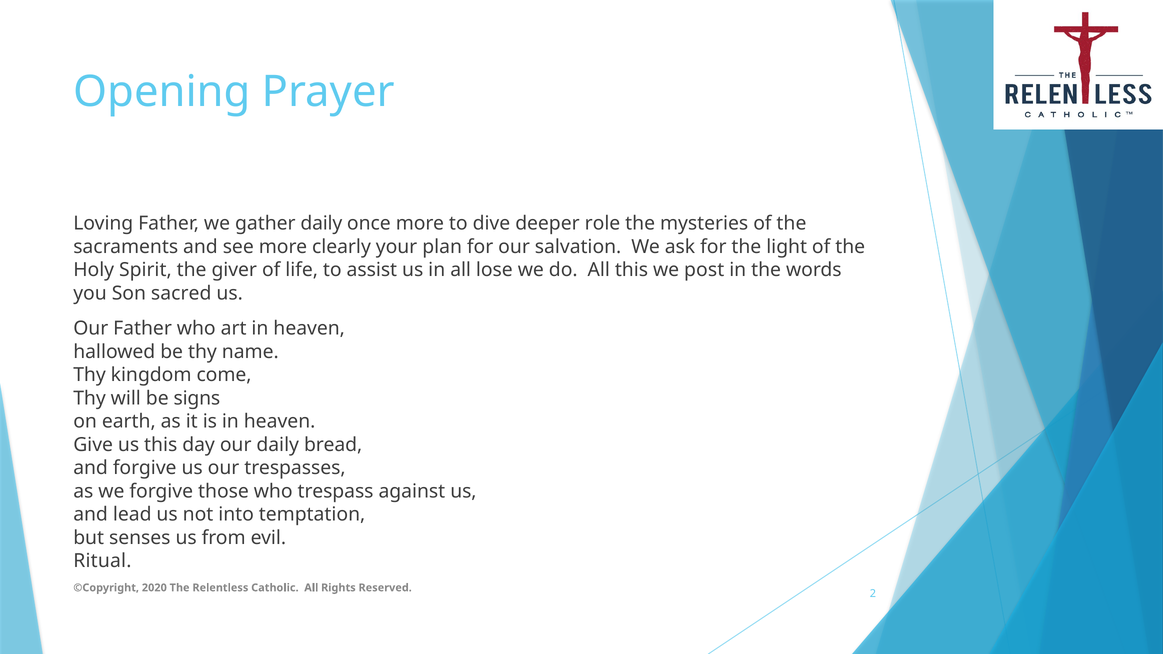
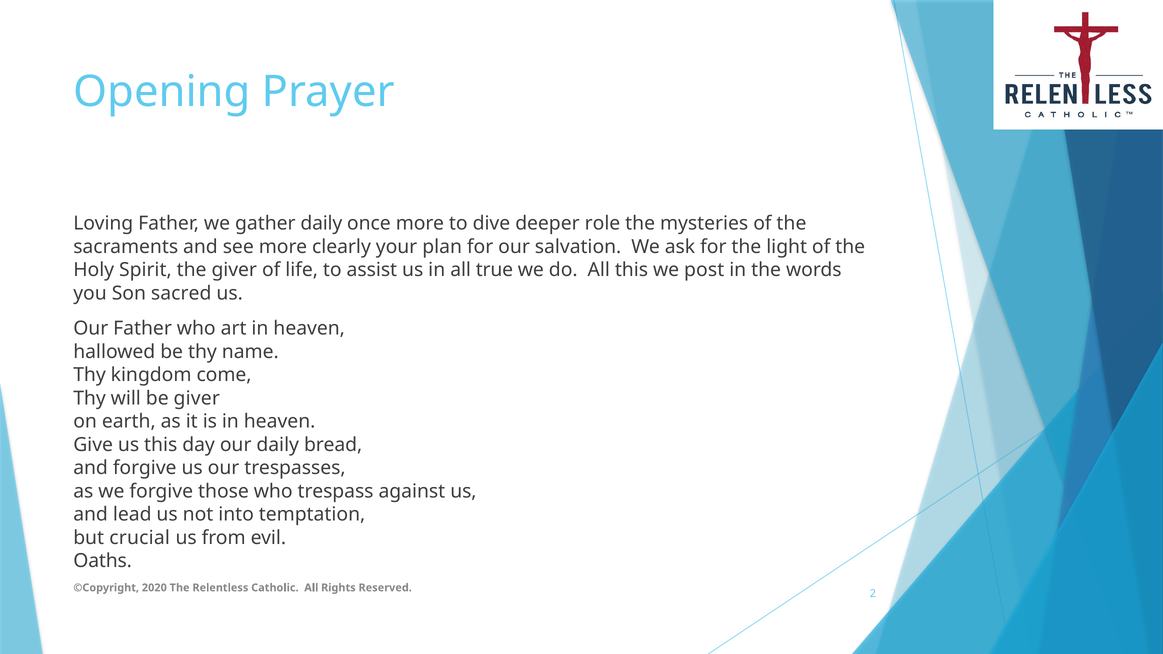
lose: lose -> true
be signs: signs -> giver
senses: senses -> crucial
Ritual: Ritual -> Oaths
